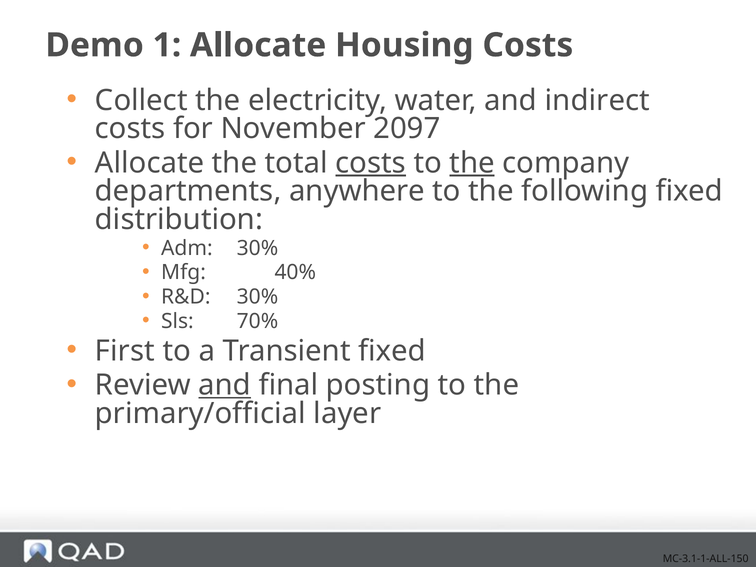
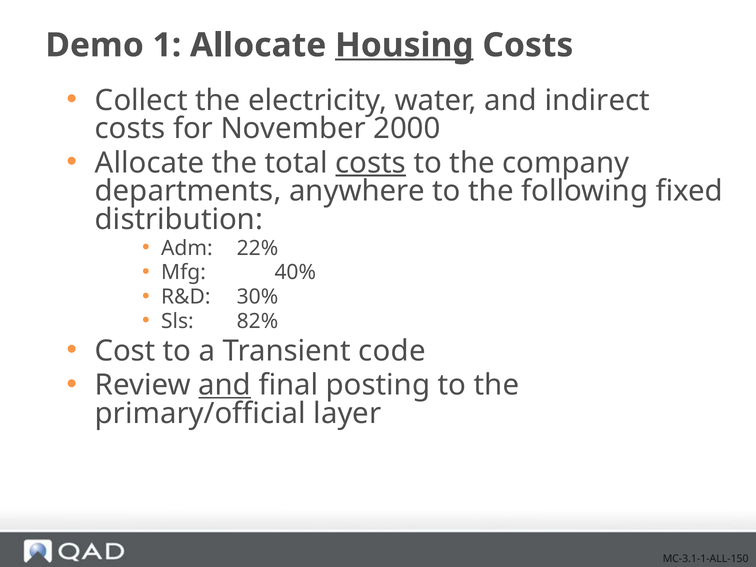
Housing underline: none -> present
2097: 2097 -> 2000
the at (472, 163) underline: present -> none
Adm 30%: 30% -> 22%
70%: 70% -> 82%
First: First -> Cost
Transient fixed: fixed -> code
